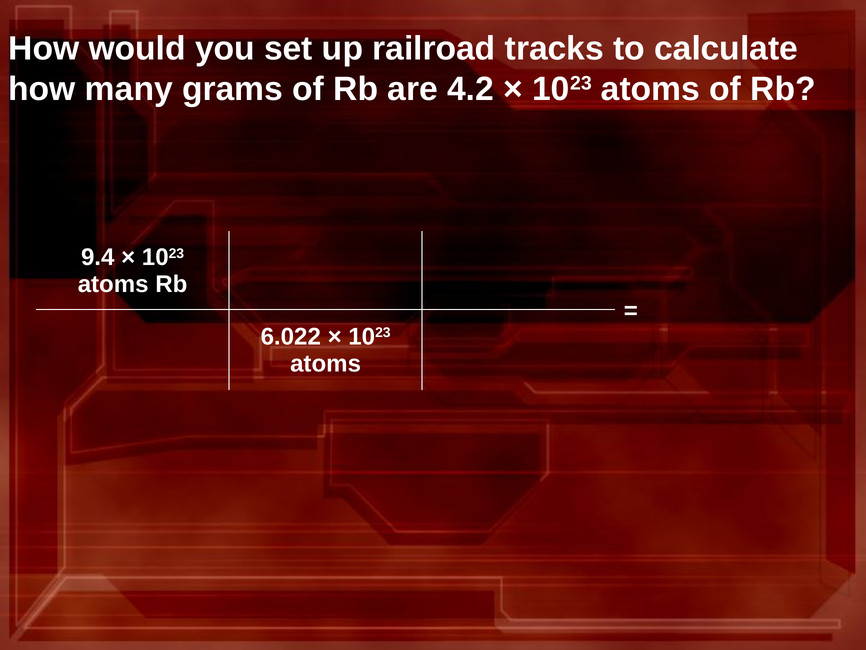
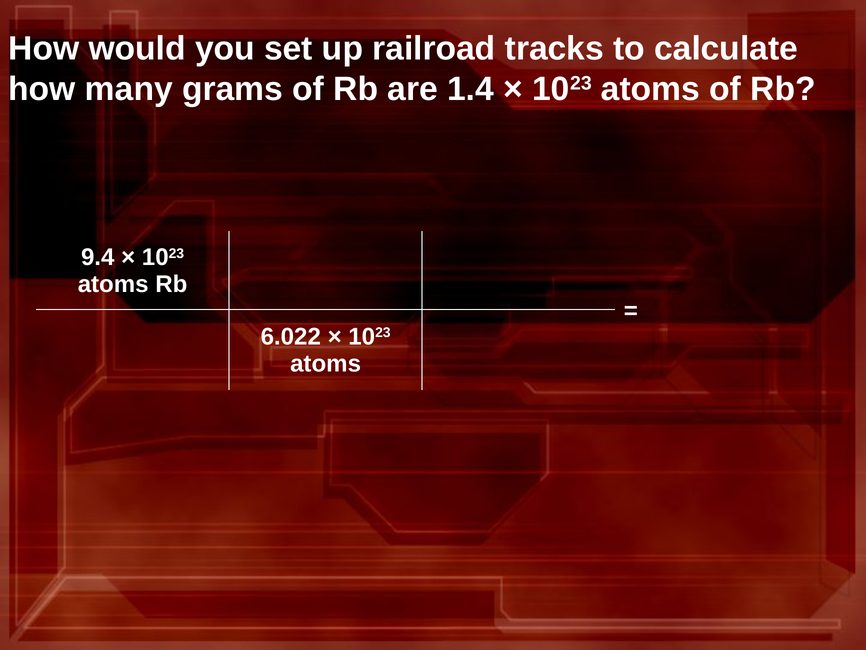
4.2: 4.2 -> 1.4
